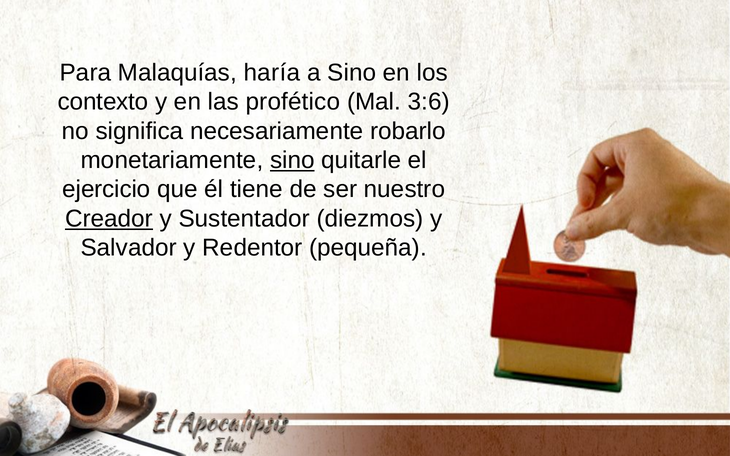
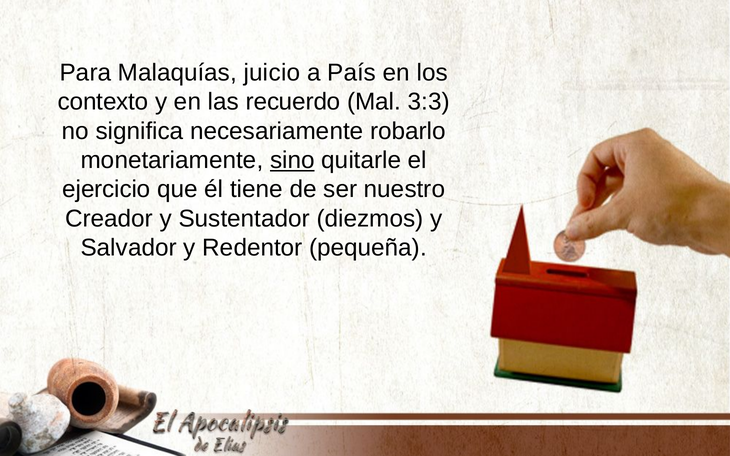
haría: haría -> juicio
a Sino: Sino -> País
profético: profético -> recuerdo
3:6: 3:6 -> 3:3
Creador underline: present -> none
